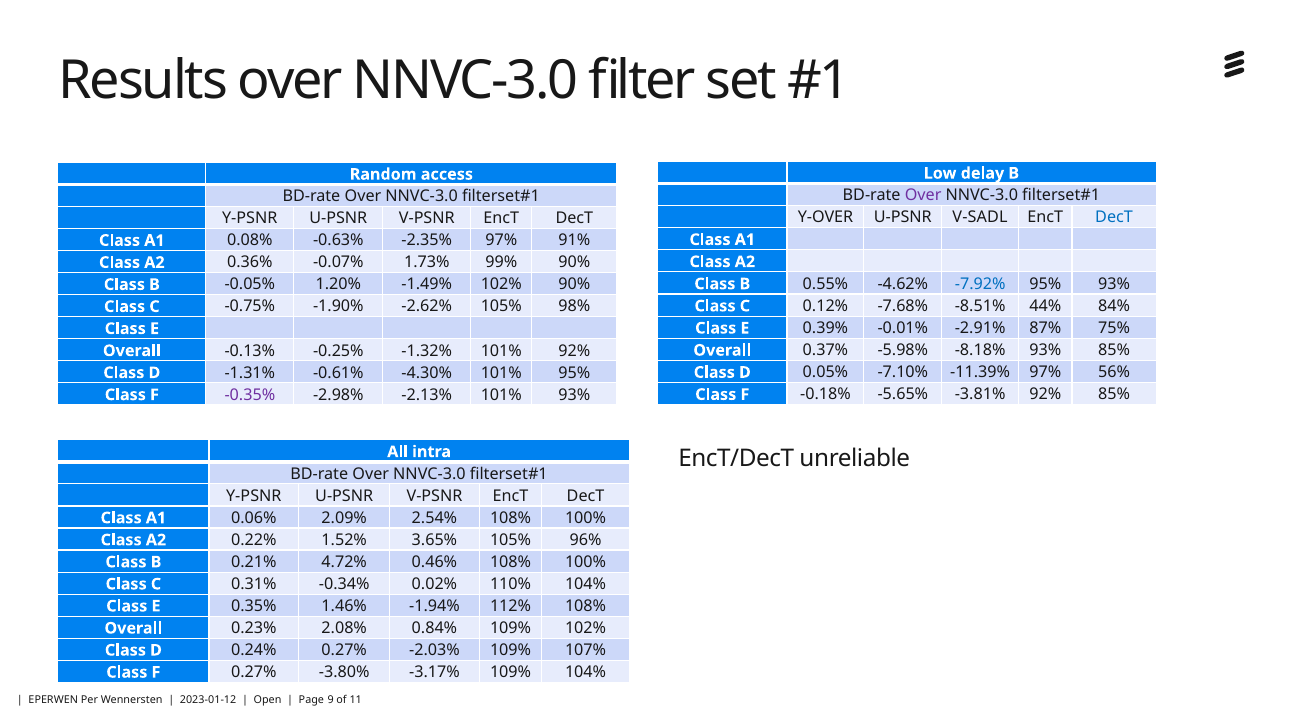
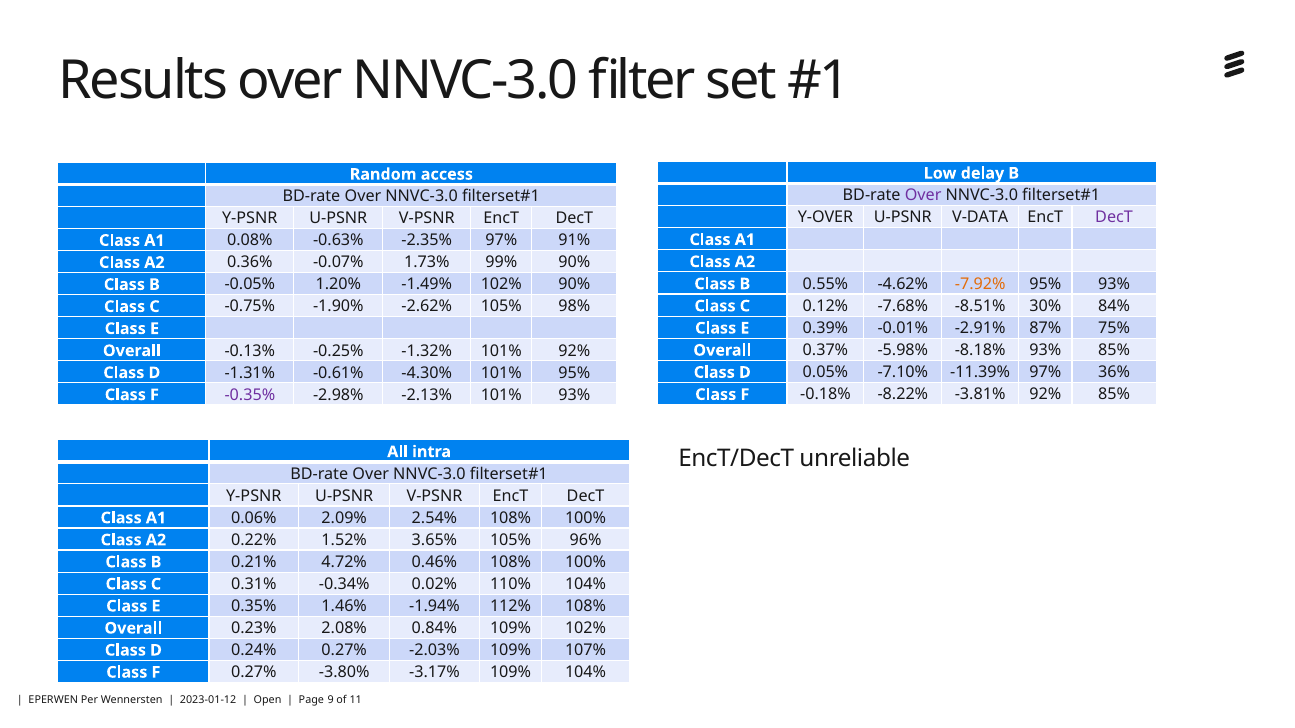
V-SADL: V-SADL -> V-DATA
DecT at (1114, 218) colour: blue -> purple
-7.92% colour: blue -> orange
44%: 44% -> 30%
56%: 56% -> 36%
-5.65%: -5.65% -> -8.22%
